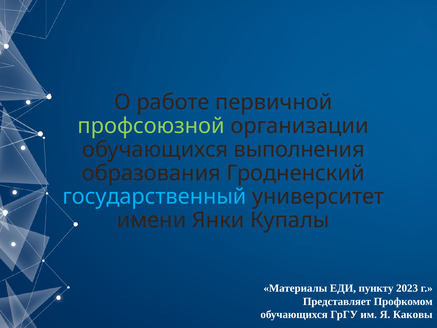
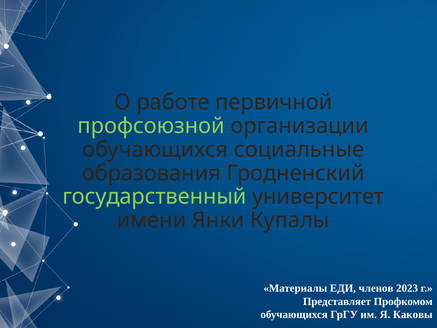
выполнения: выполнения -> социальные
государственный colour: light blue -> light green
пункту: пункту -> членов
